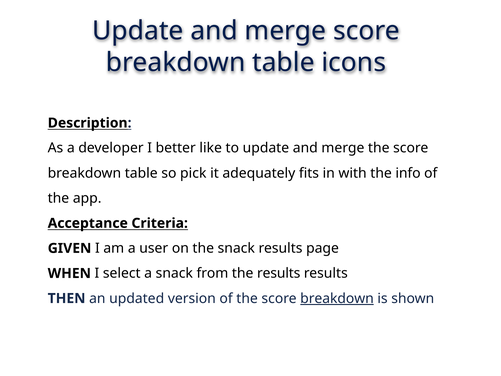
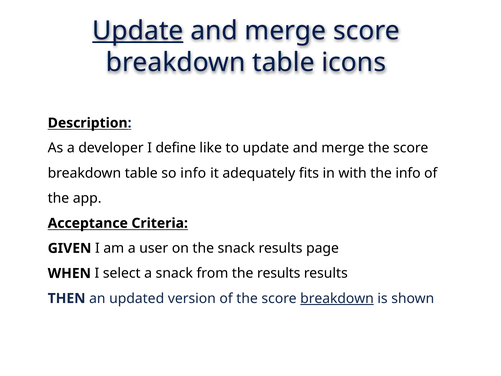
Update at (138, 31) underline: none -> present
better: better -> define
so pick: pick -> info
